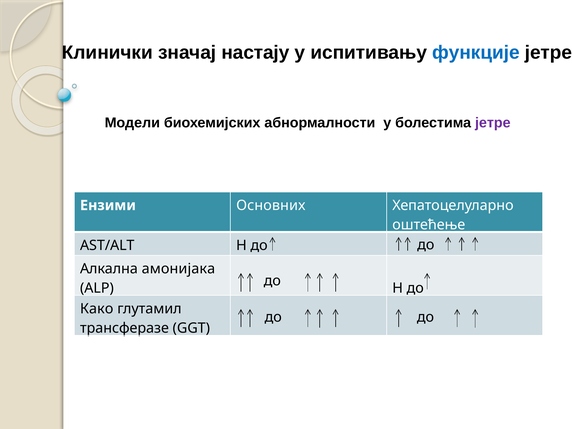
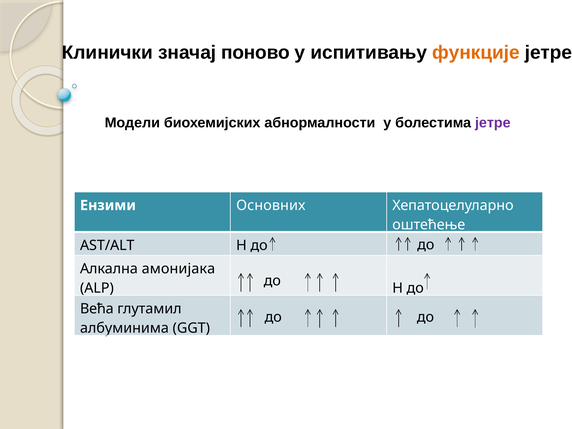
настају: настају -> поново
функције colour: blue -> orange
Како: Како -> Већа
трансферазе: трансферазе -> албуминима
